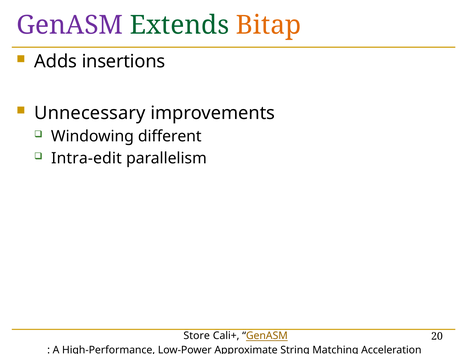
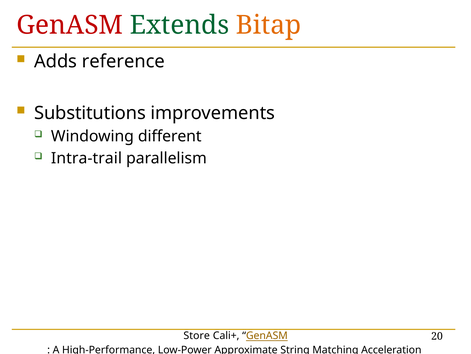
GenASM at (70, 25) colour: purple -> red
insertions: insertions -> reference
Unnecessary: Unnecessary -> Substitutions
Intra-edit: Intra-edit -> Intra-trail
